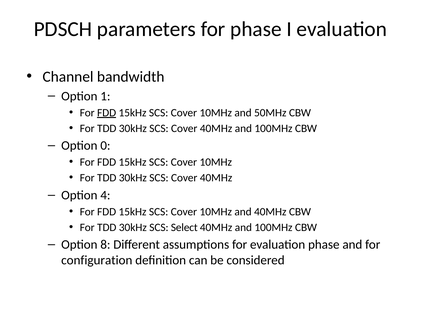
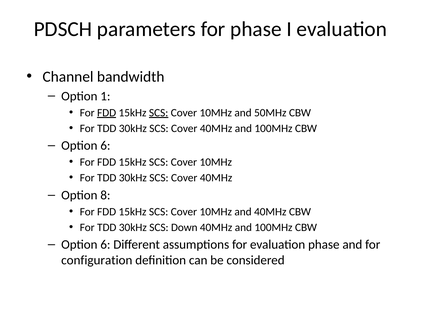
SCS at (159, 113) underline: none -> present
0 at (105, 146): 0 -> 6
4: 4 -> 8
Select: Select -> Down
8 at (105, 245): 8 -> 6
